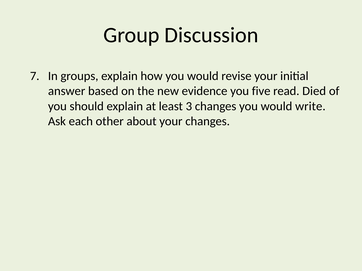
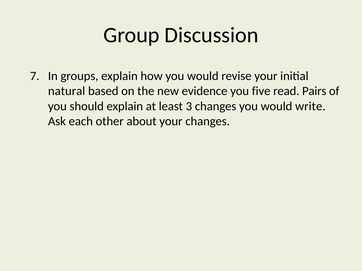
answer: answer -> natural
Died: Died -> Pairs
